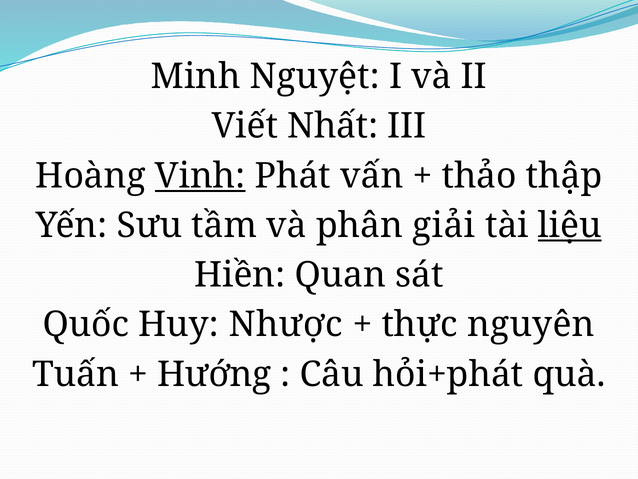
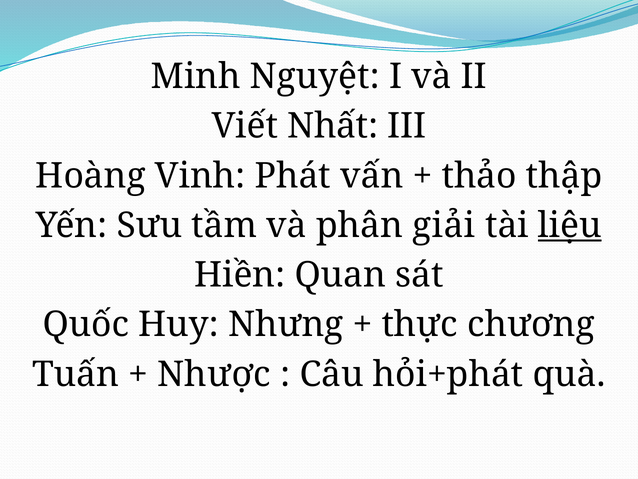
Vinh underline: present -> none
Nhược: Nhược -> Nhưng
nguyên: nguyên -> chương
Hướng: Hướng -> Nhược
